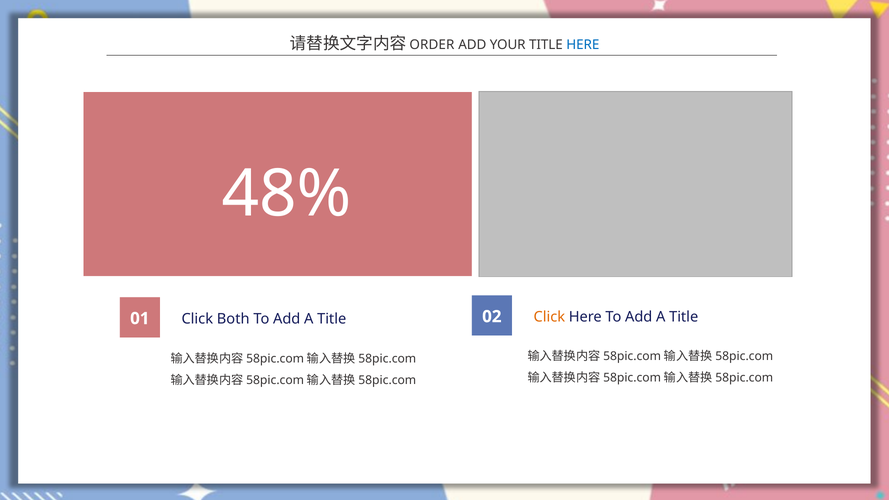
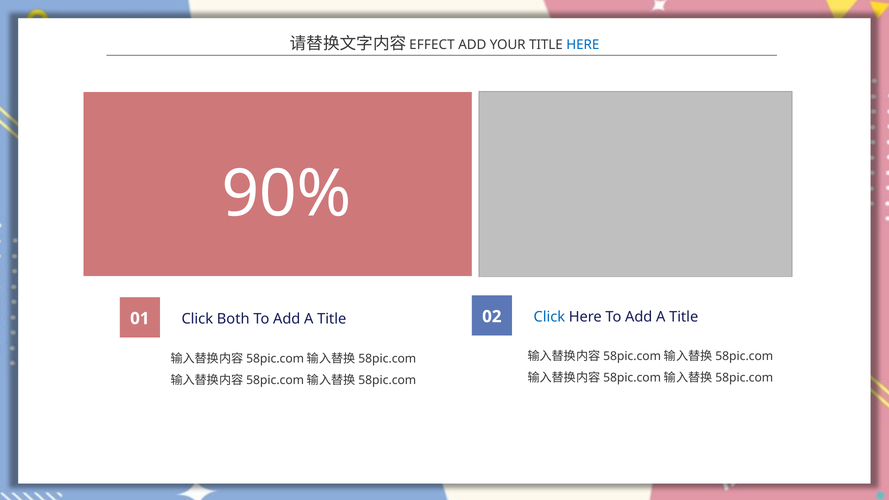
ORDER: ORDER -> EFFECT
48%: 48% -> 90%
Click at (549, 317) colour: orange -> blue
